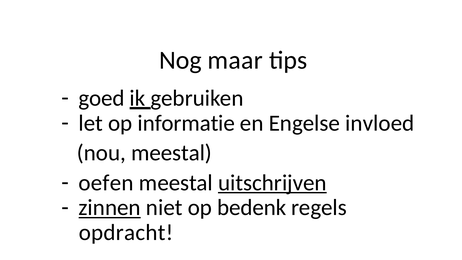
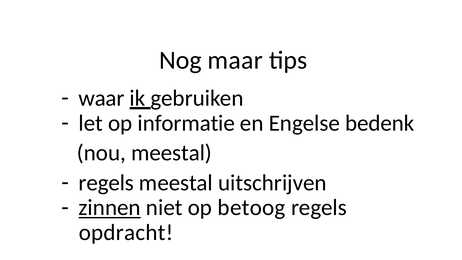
goed: goed -> waar
invloed: invloed -> bedenk
oefen at (106, 183): oefen -> regels
uitschrijven underline: present -> none
bedenk: bedenk -> betoog
